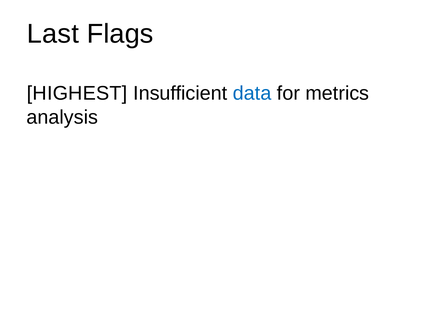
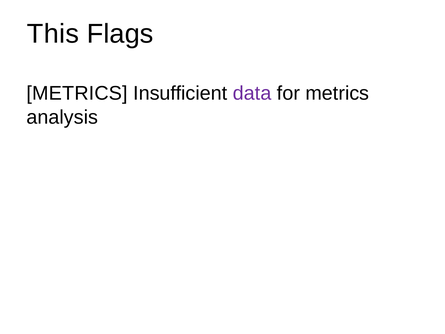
Last: Last -> This
HIGHEST at (77, 93): HIGHEST -> METRICS
data colour: blue -> purple
